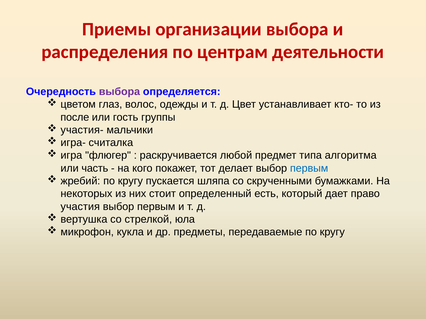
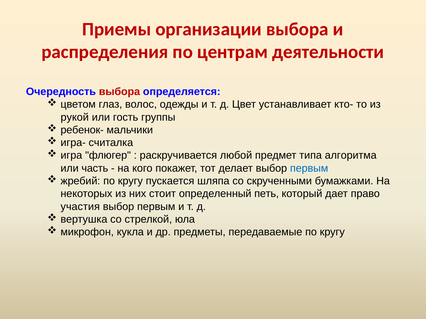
выбора at (119, 92) colour: purple -> red
после: после -> рукой
участия-: участия- -> ребенок-
есть: есть -> петь
